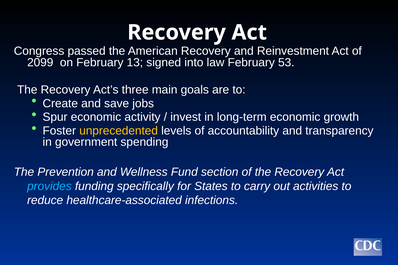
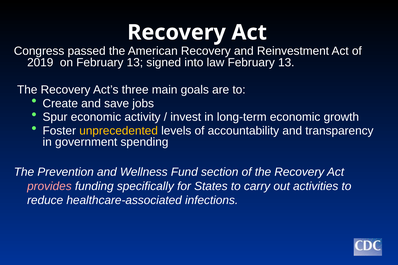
2099: 2099 -> 2019
law February 53: 53 -> 13
provides colour: light blue -> pink
